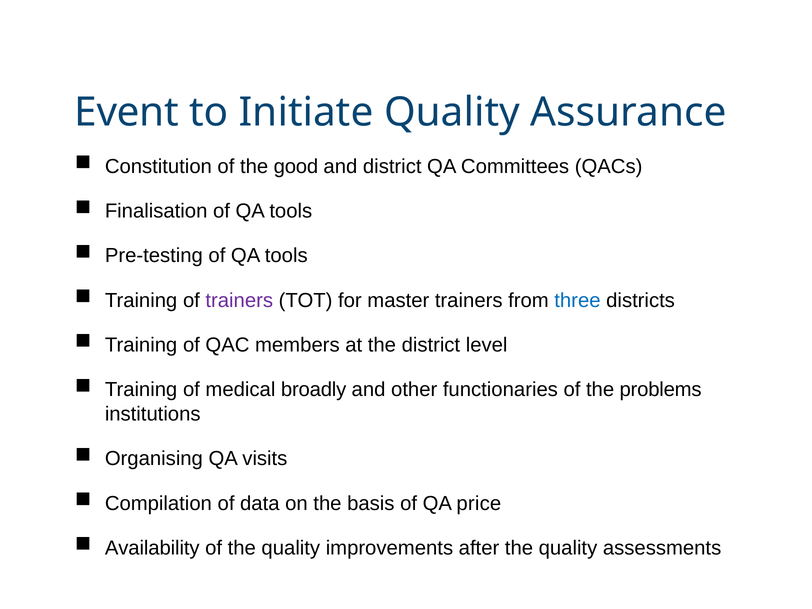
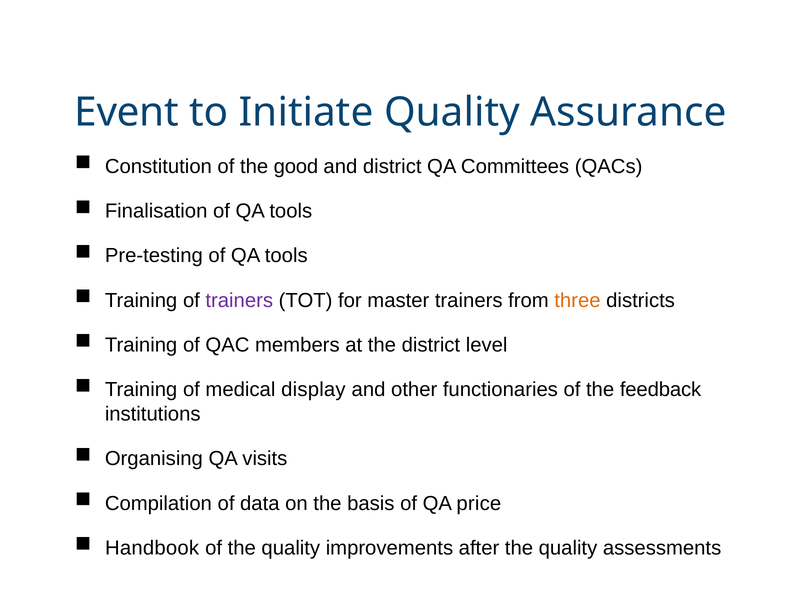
three colour: blue -> orange
broadly: broadly -> display
problems: problems -> feedback
Availability: Availability -> Handbook
